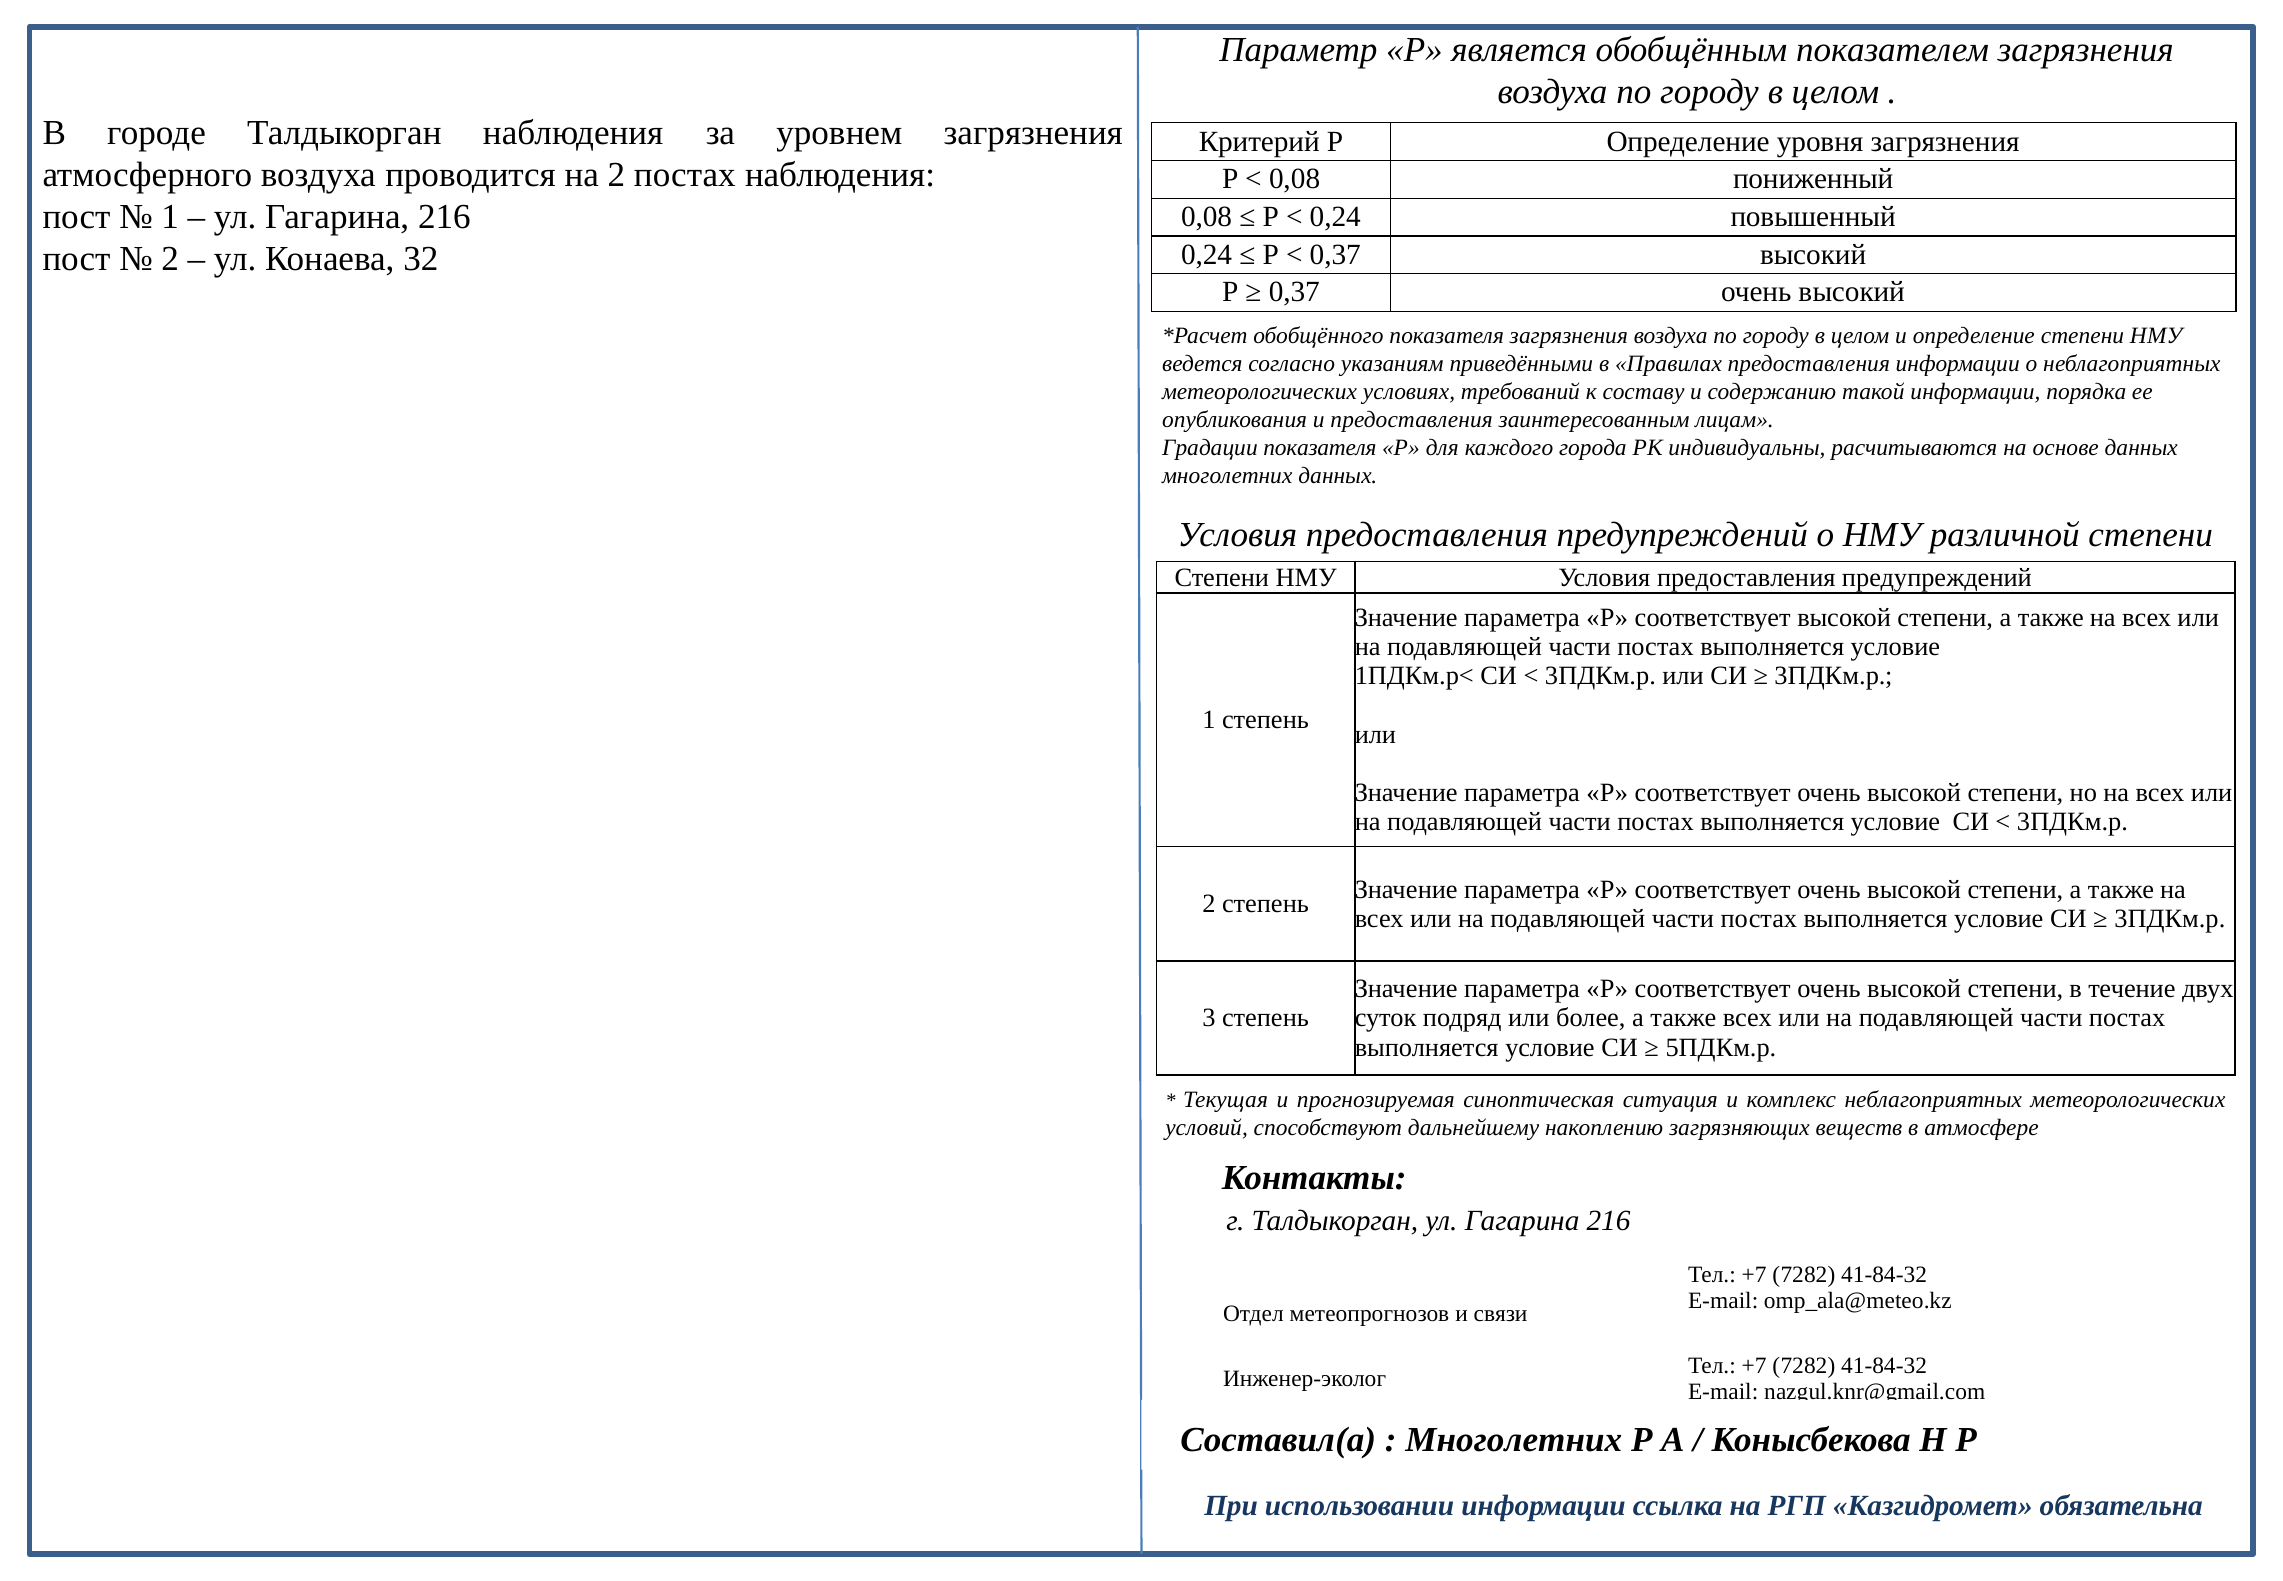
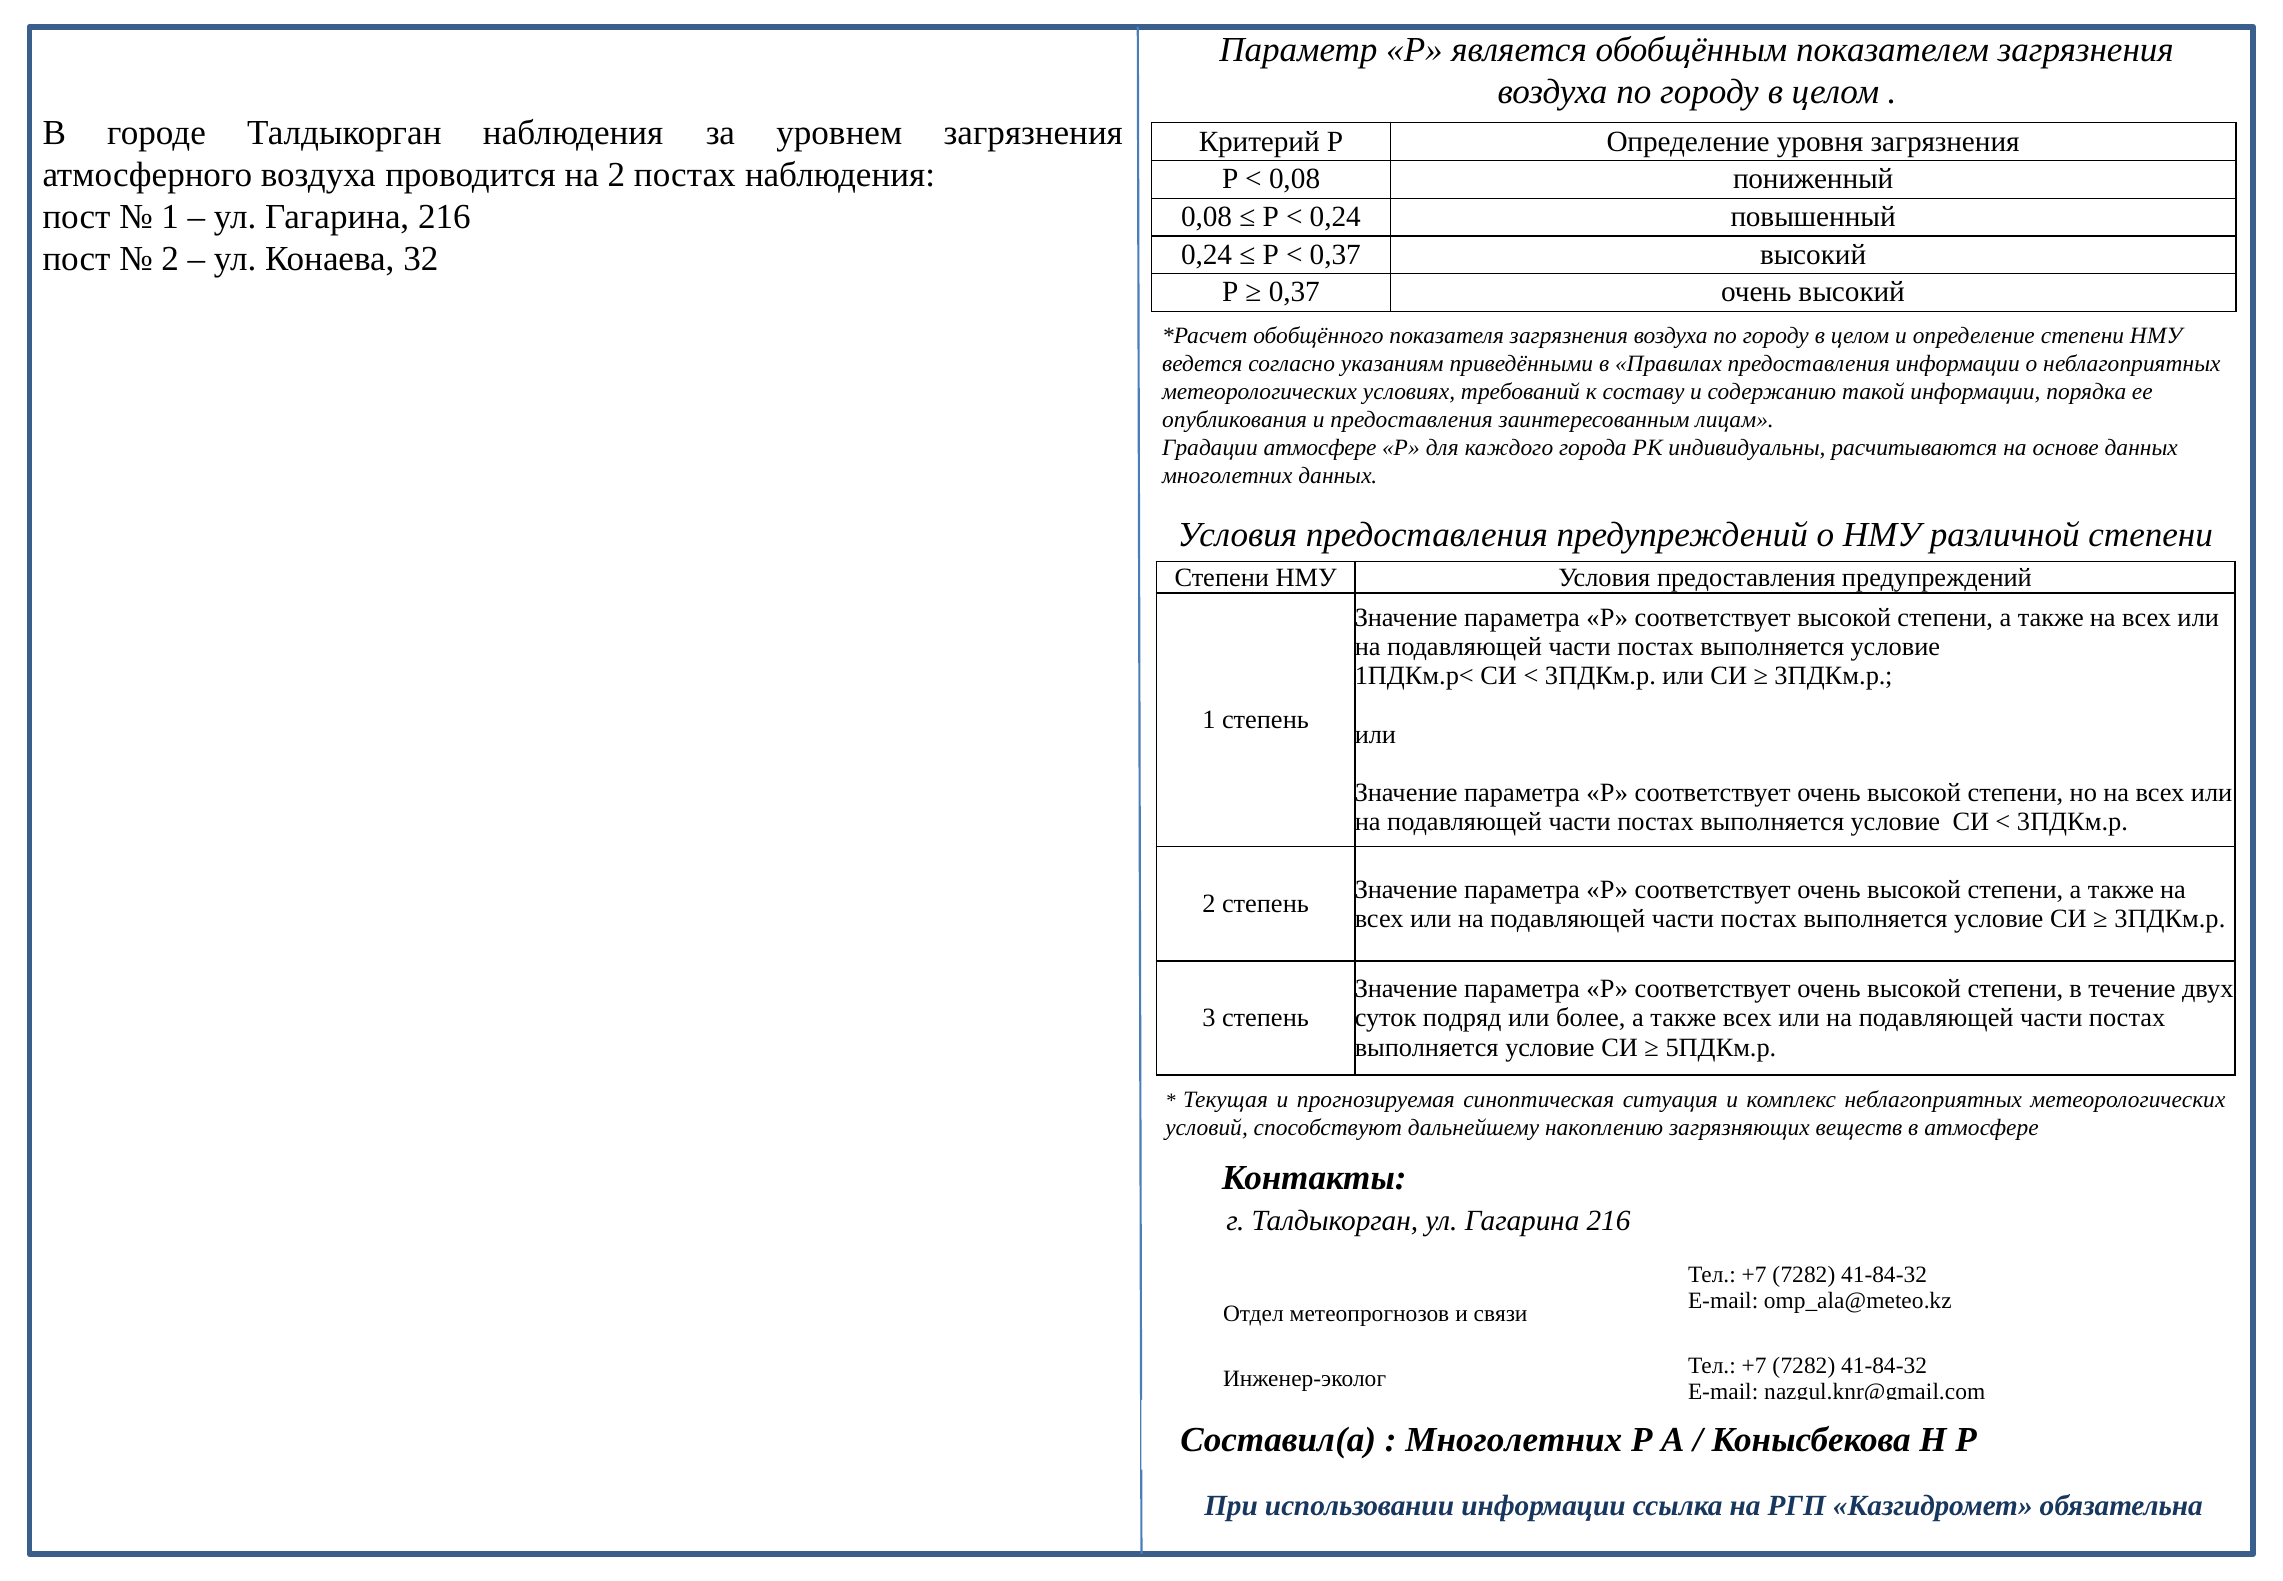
Градации показателя: показателя -> атмосфере
